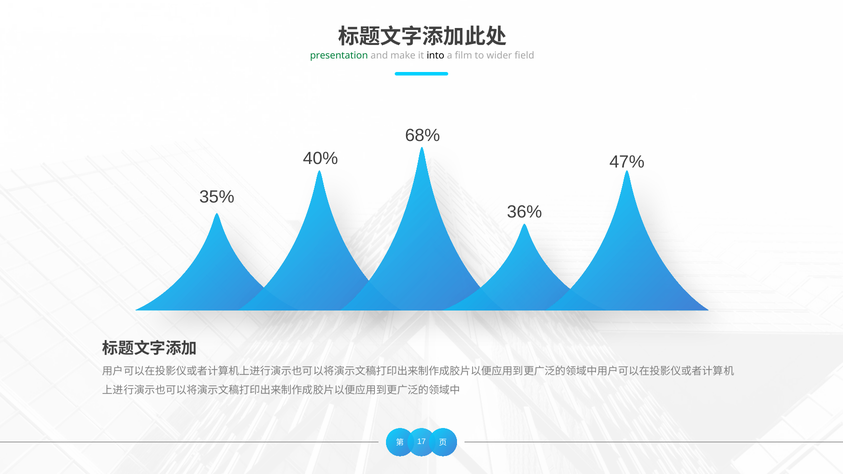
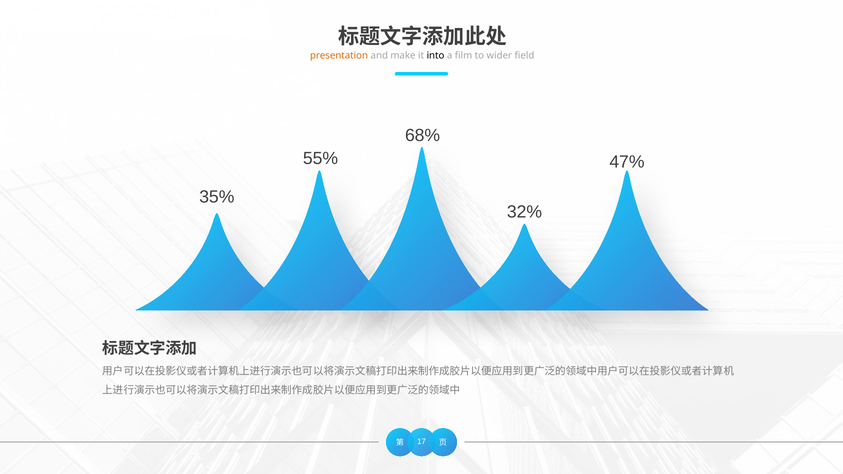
presentation colour: green -> orange
40%: 40% -> 55%
36%: 36% -> 32%
